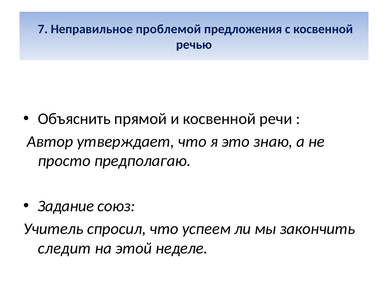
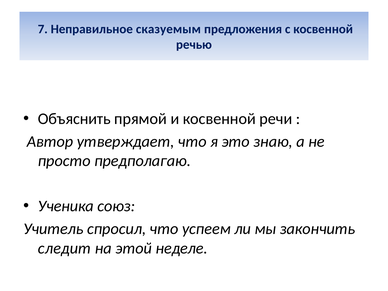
проблемой: проблемой -> сказуемым
Задание: Задание -> Ученика
